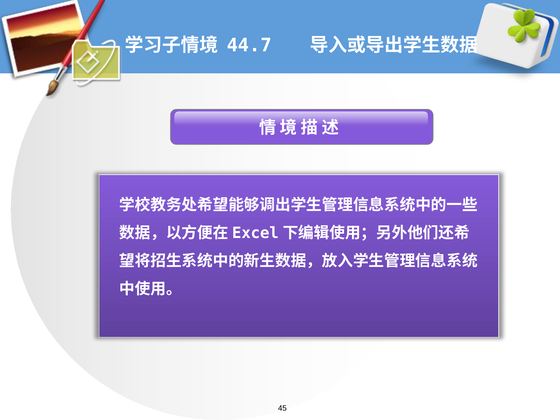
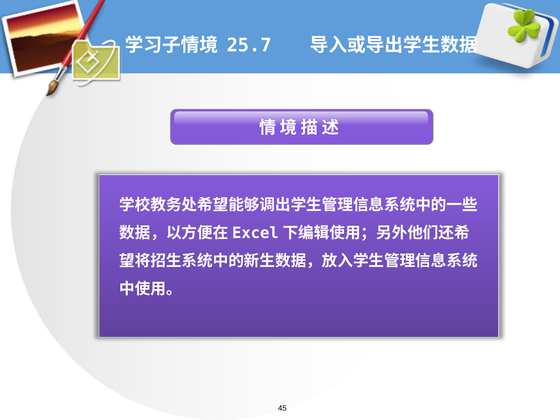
44.7: 44.7 -> 25.7
